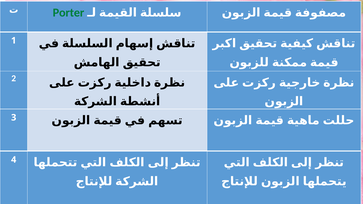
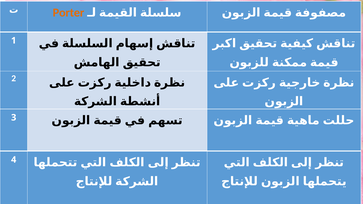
Porter at (68, 13) colour: green -> orange
